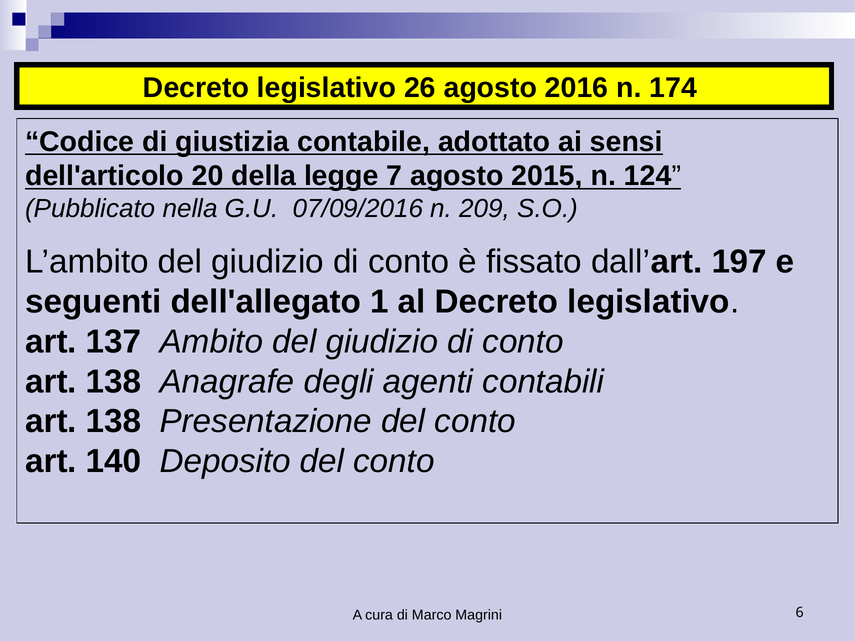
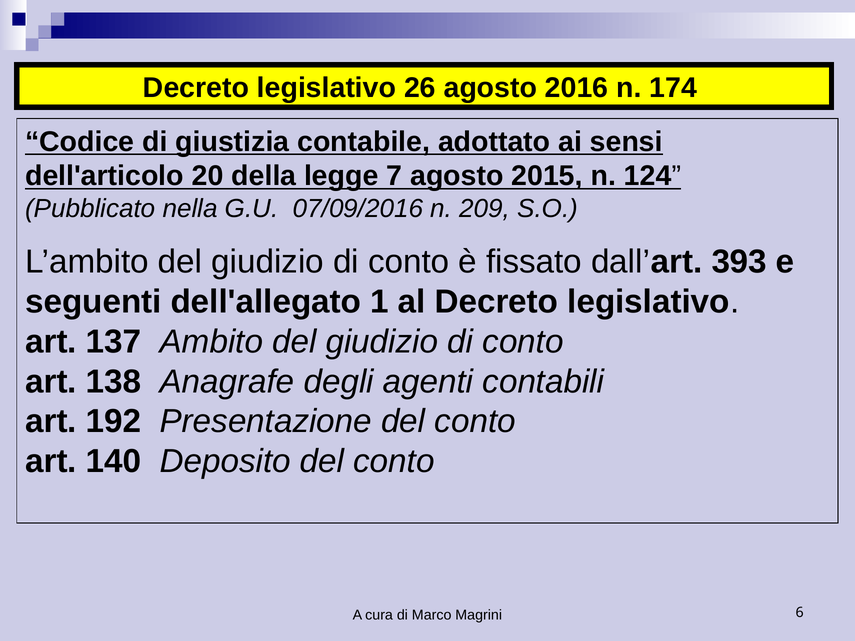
197: 197 -> 393
138 at (114, 422): 138 -> 192
